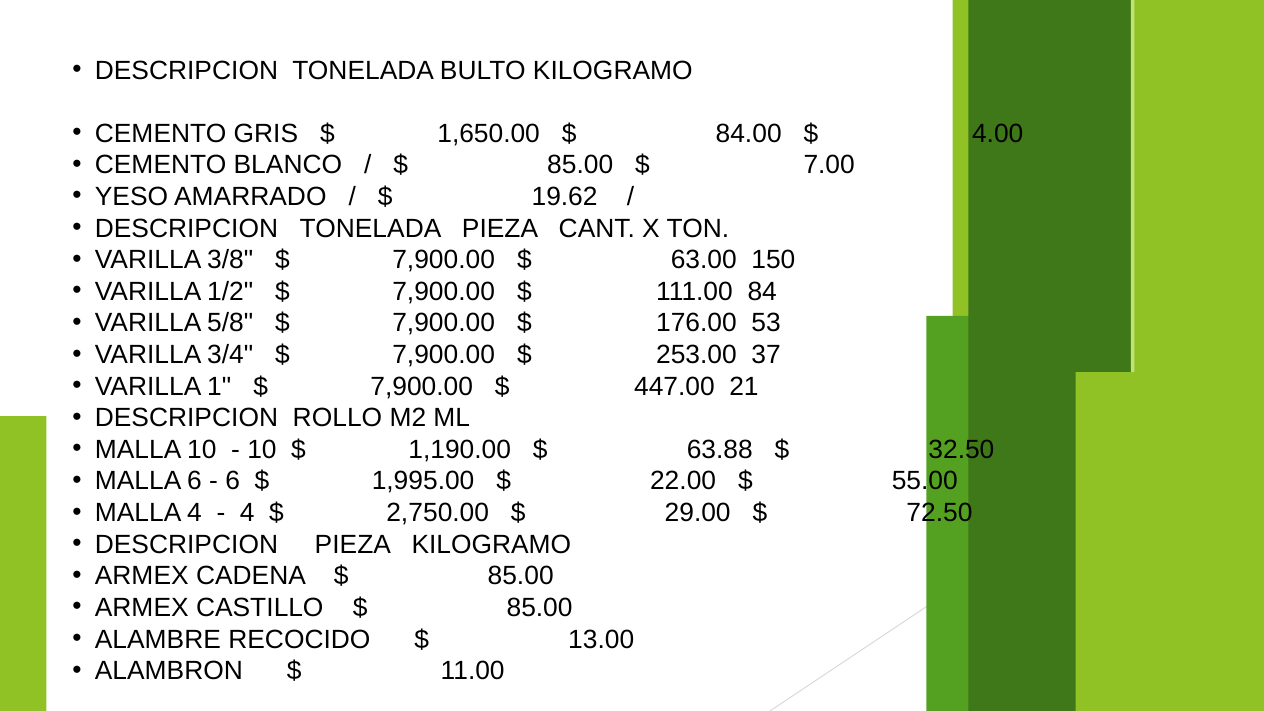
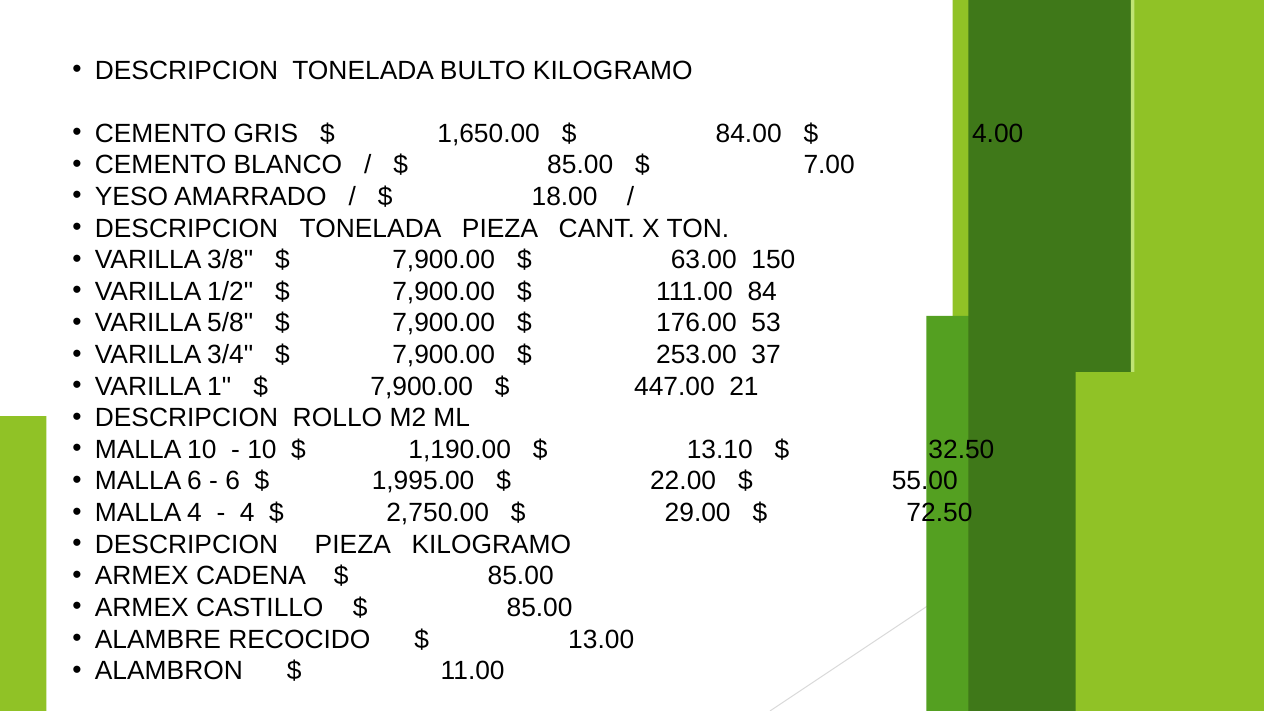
19.62: 19.62 -> 18.00
63.88: 63.88 -> 13.10
